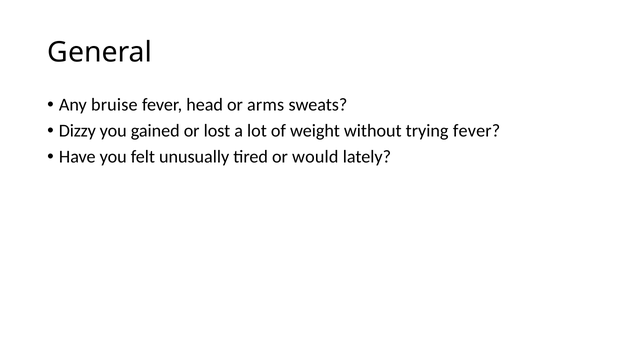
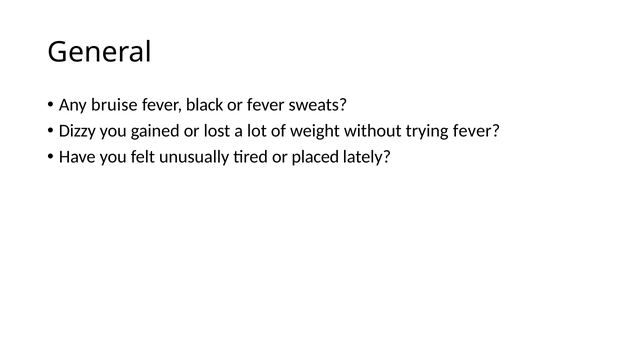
head: head -> black
or arms: arms -> fever
would: would -> placed
